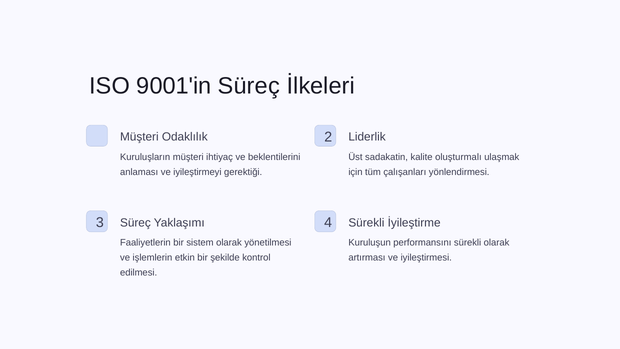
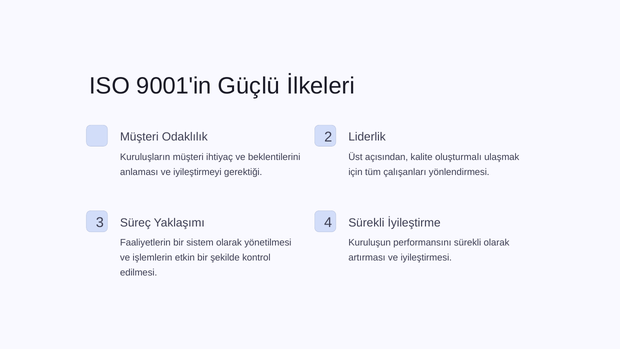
9001'in Süreç: Süreç -> Güçlü
sadakatin: sadakatin -> açısından
